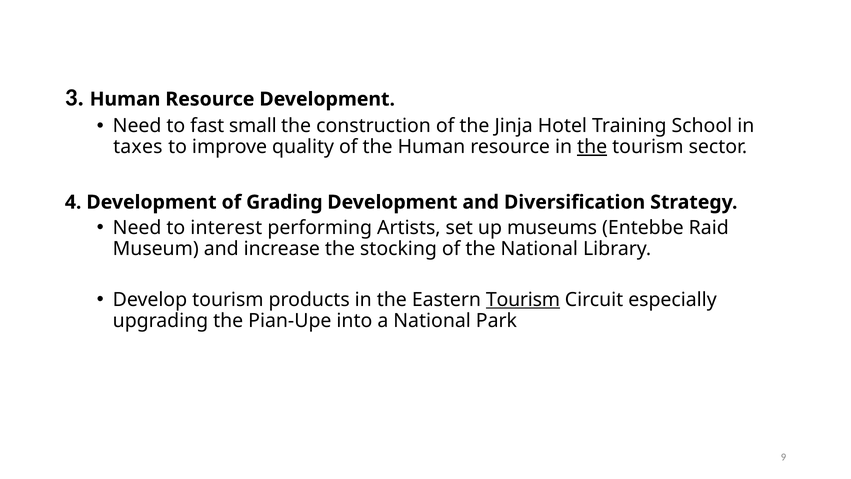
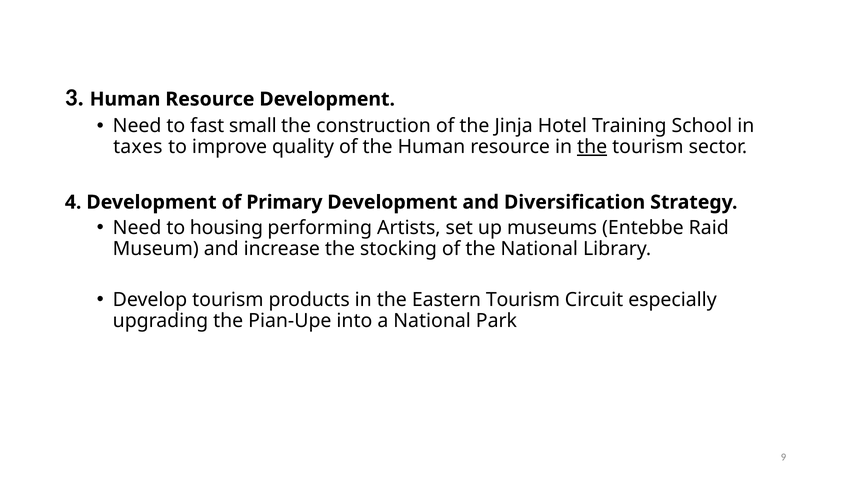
Grading: Grading -> Primary
interest: interest -> housing
Tourism at (523, 299) underline: present -> none
